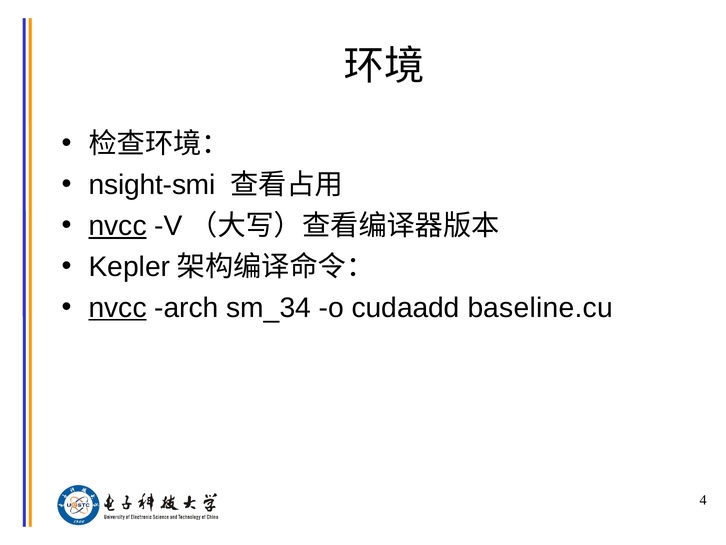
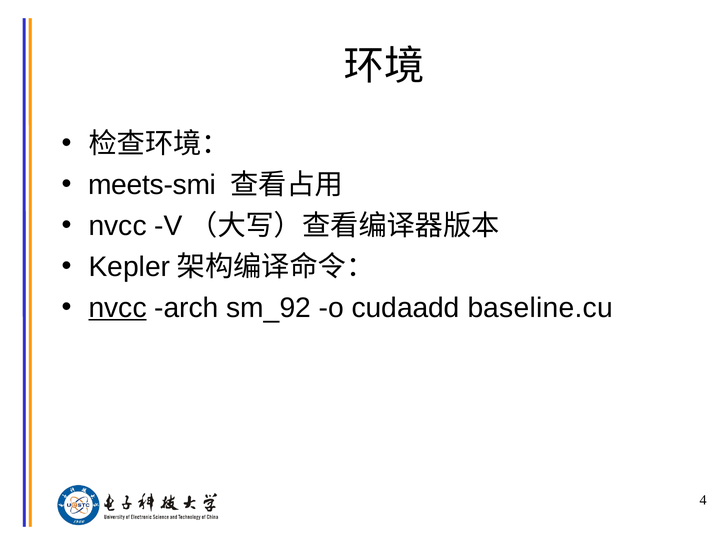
nsight-smi: nsight-smi -> meets-smi
nvcc at (118, 226) underline: present -> none
sm_34: sm_34 -> sm_92
